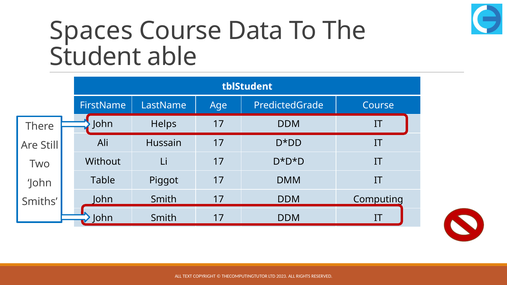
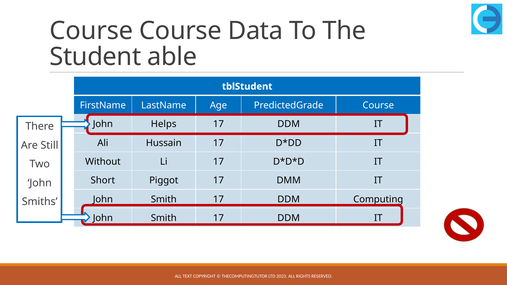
Spaces at (91, 31): Spaces -> Course
Table: Table -> Short
